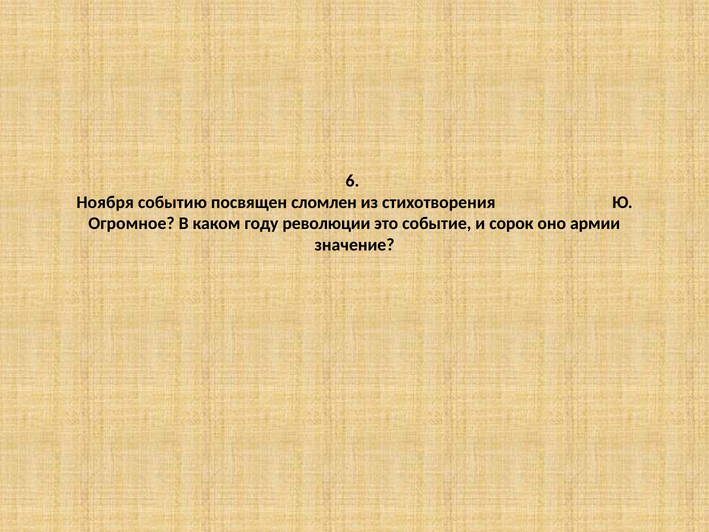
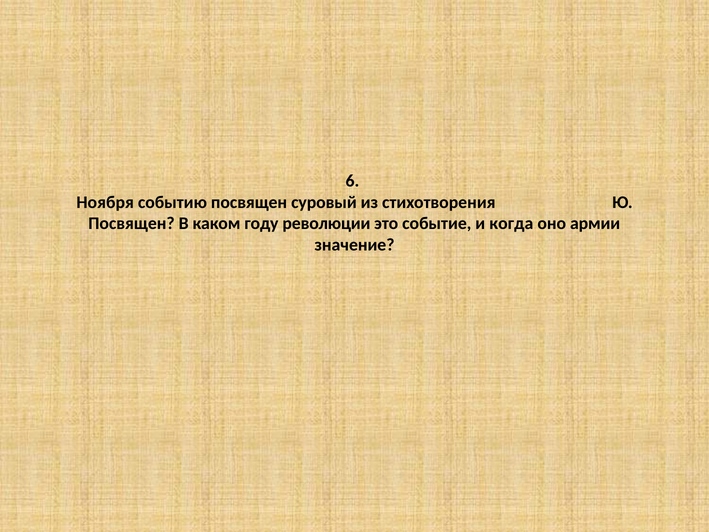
сломлен: сломлен -> суровый
Огромное at (131, 223): Огромное -> Посвящен
сорок: сорок -> когда
